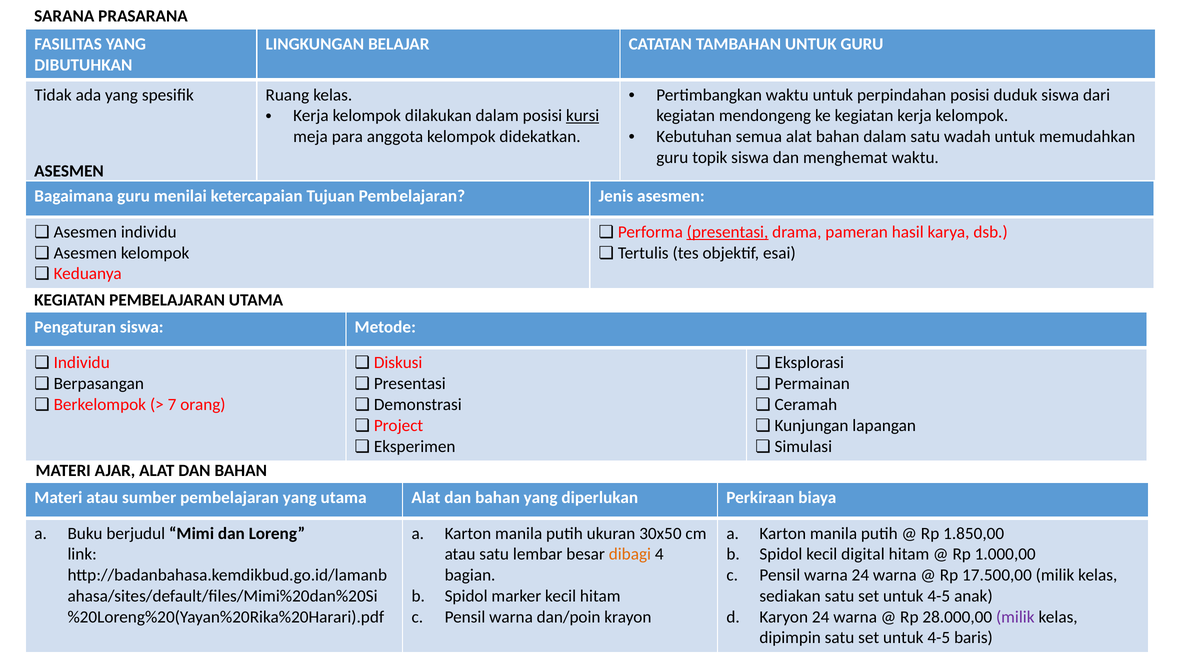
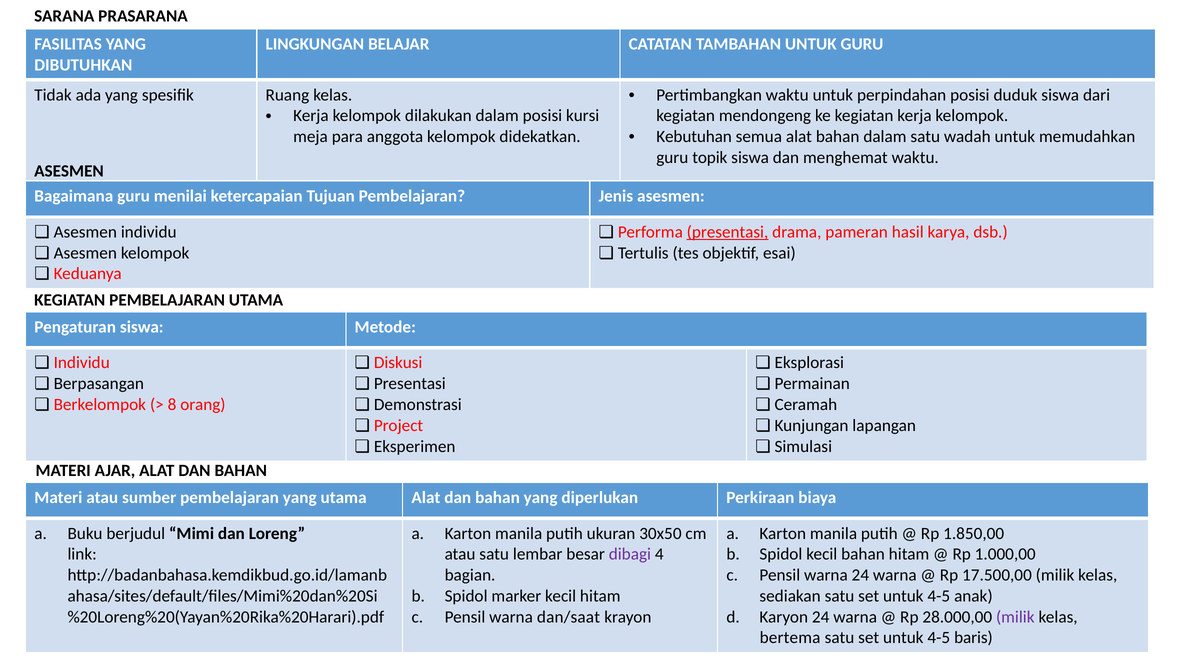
kursi underline: present -> none
7: 7 -> 8
dibagi colour: orange -> purple
kecil digital: digital -> bahan
dan/poin: dan/poin -> dan/saat
dipimpin: dipimpin -> bertema
